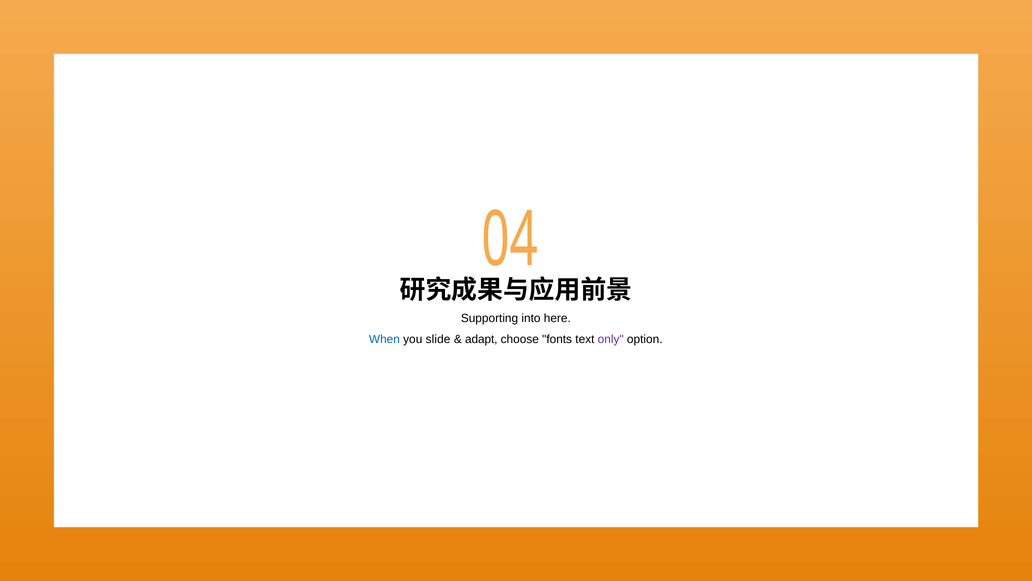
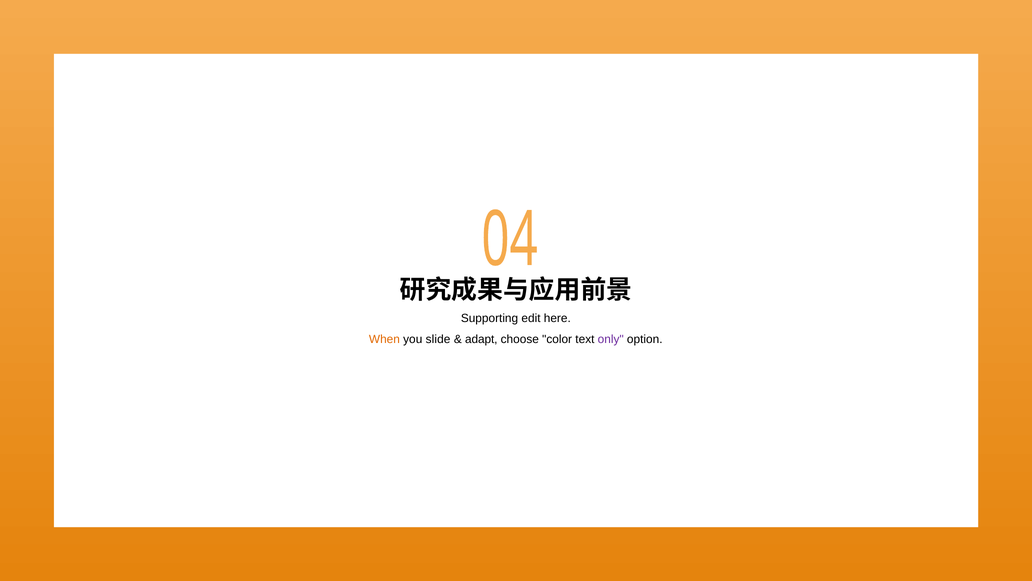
into: into -> edit
When colour: blue -> orange
fonts: fonts -> color
